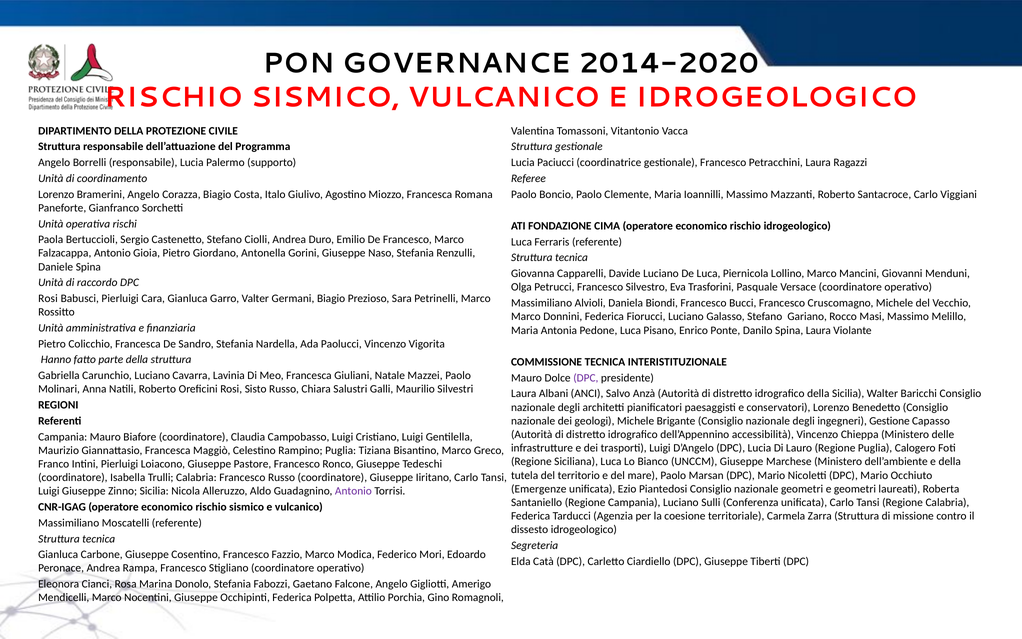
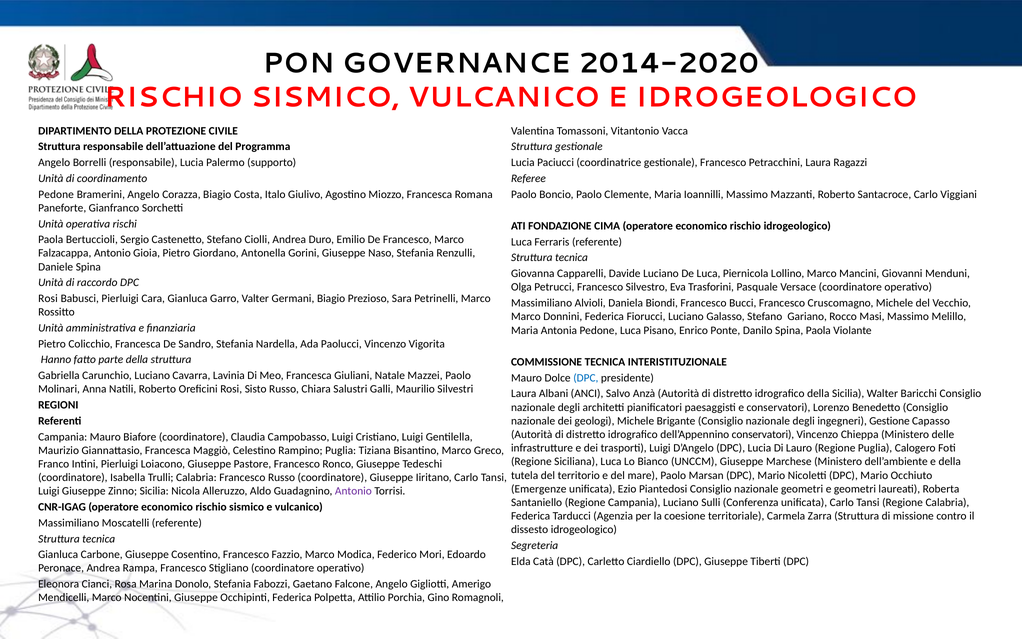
Lorenzo at (56, 194): Lorenzo -> Pedone
Spina Laura: Laura -> Paola
DPC at (586, 378) colour: purple -> blue
dell’Appennino accessibilità: accessibilità -> conservatori
